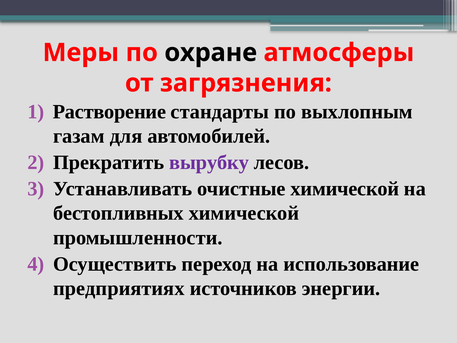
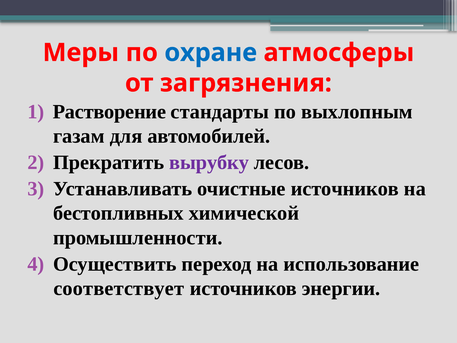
охране colour: black -> blue
очистные химической: химической -> источников
предприятиях: предприятиях -> соответствует
